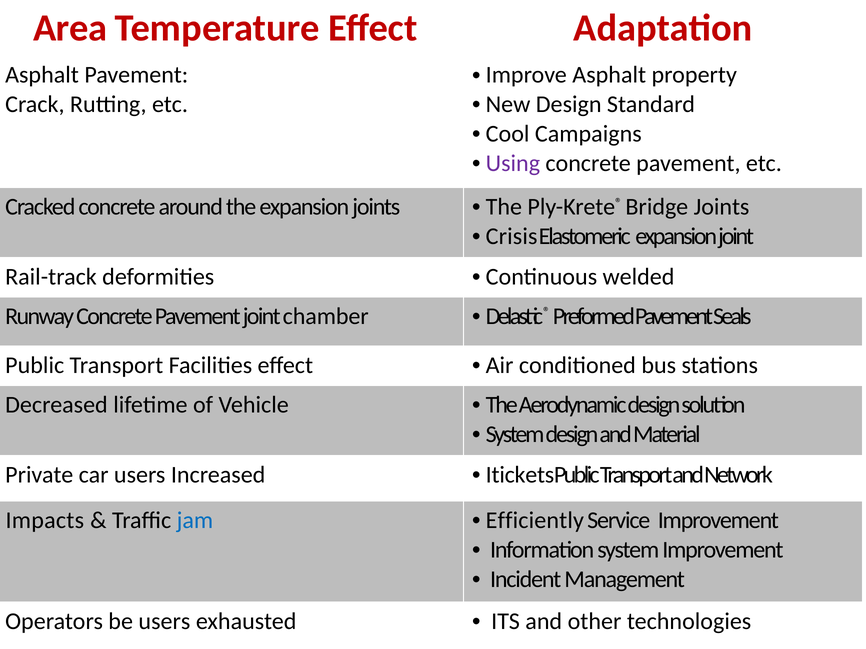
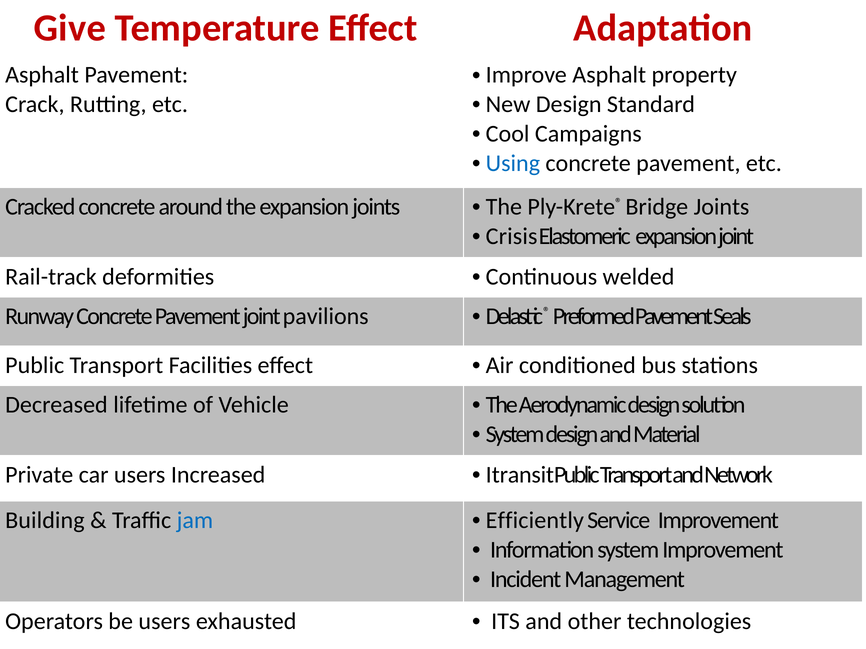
Area: Area -> Give
Using colour: purple -> blue
chamber: chamber -> pavilions
tickets: tickets -> transit
Impacts: Impacts -> Building
